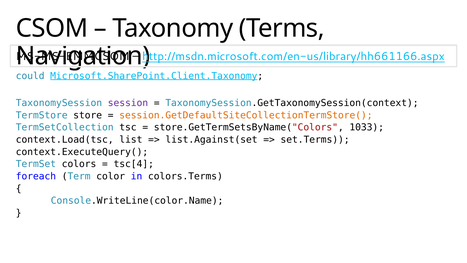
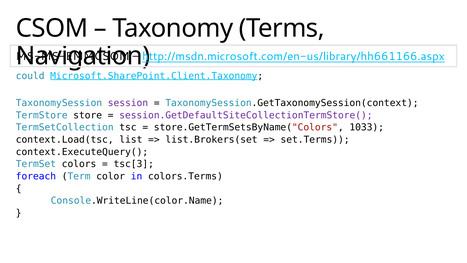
session.GetDefaultSiteCollectionTermStore( colour: orange -> purple
list.Against(set: list.Against(set -> list.Brokers(set
tsc[4: tsc[4 -> tsc[3
